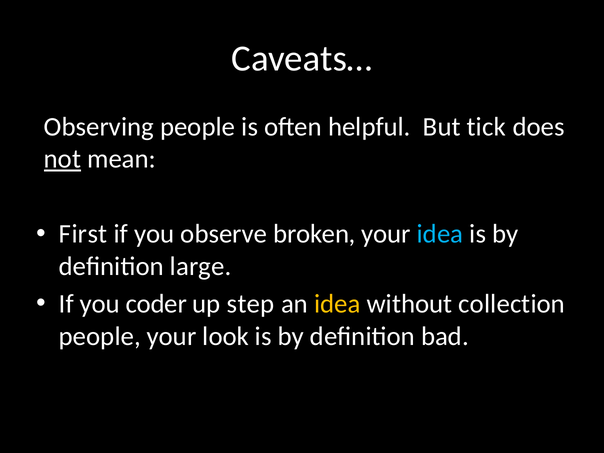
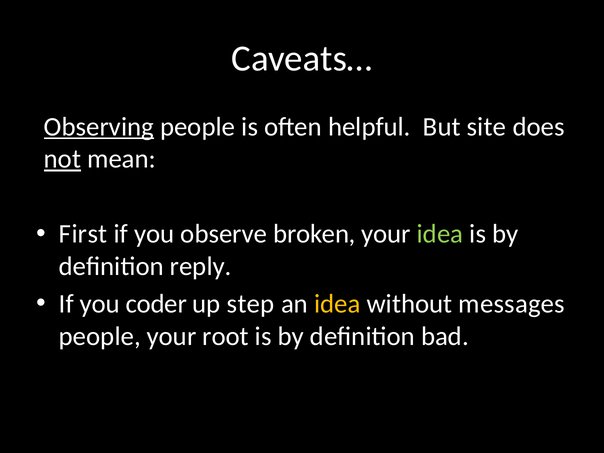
Observing underline: none -> present
tick: tick -> site
idea at (440, 234) colour: light blue -> light green
large: large -> reply
collection: collection -> messages
look: look -> root
